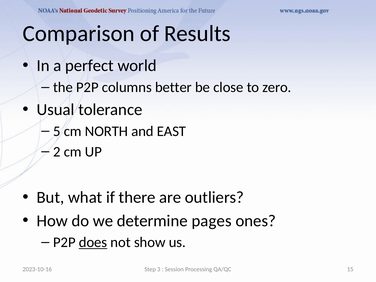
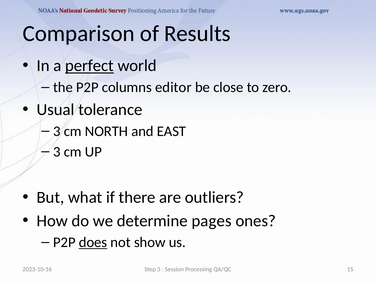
perfect underline: none -> present
better: better -> editor
5 at (57, 131): 5 -> 3
2 at (57, 152): 2 -> 3
